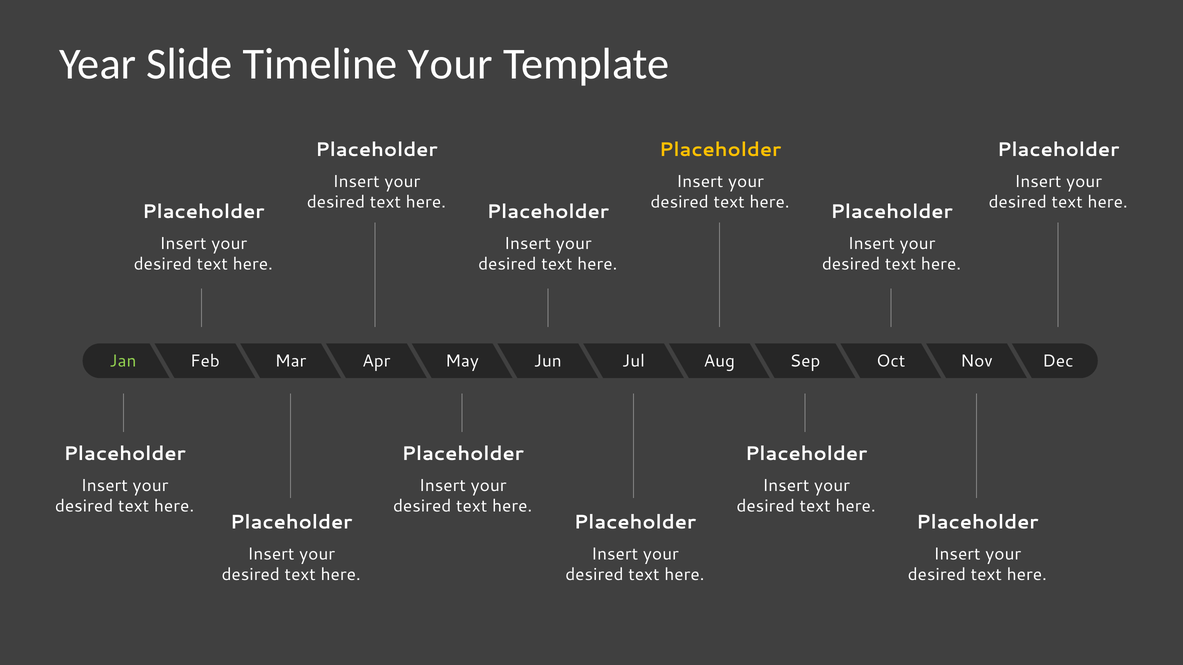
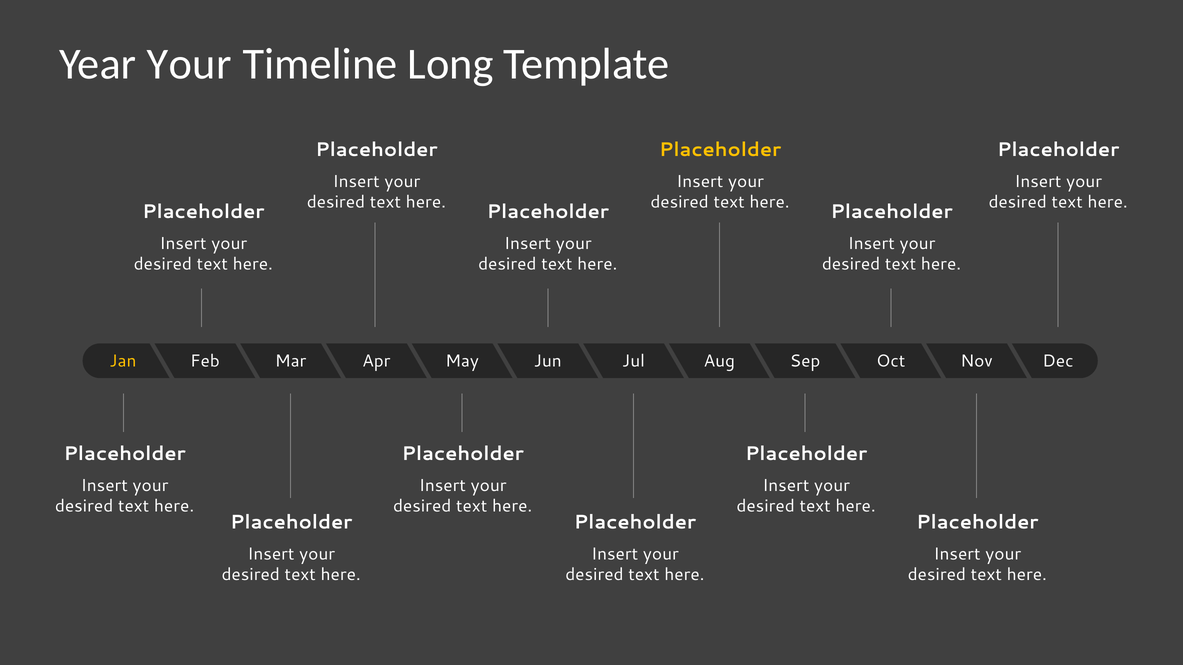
Year Slide: Slide -> Your
Timeline Your: Your -> Long
Jan colour: light green -> yellow
